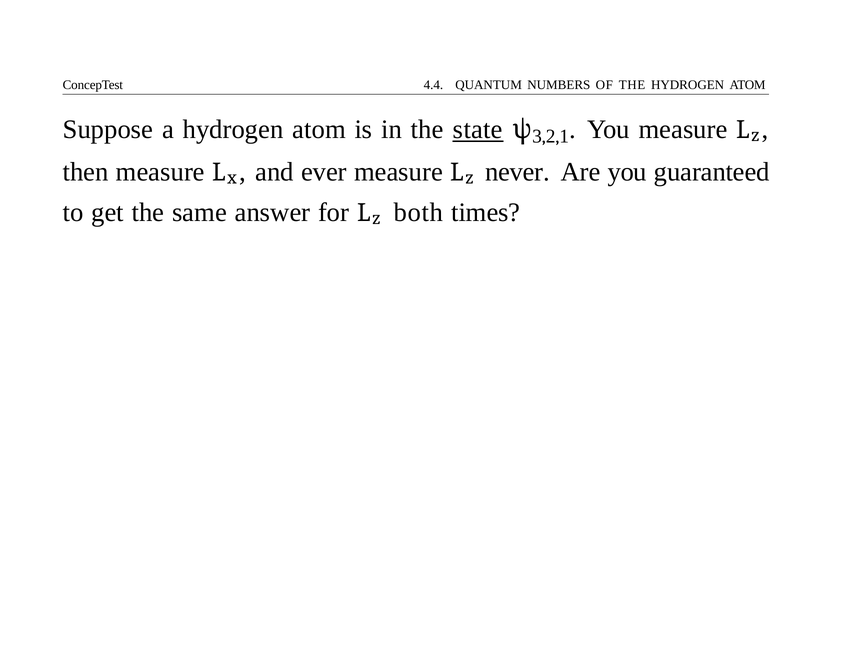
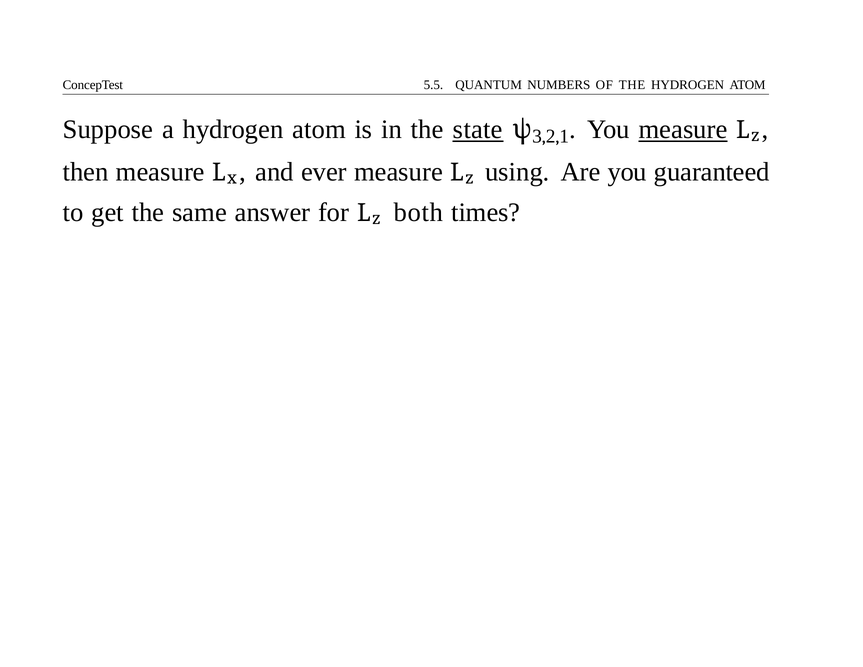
4.4: 4.4 -> 5.5
measure at (683, 130) underline: none -> present
never: never -> using
